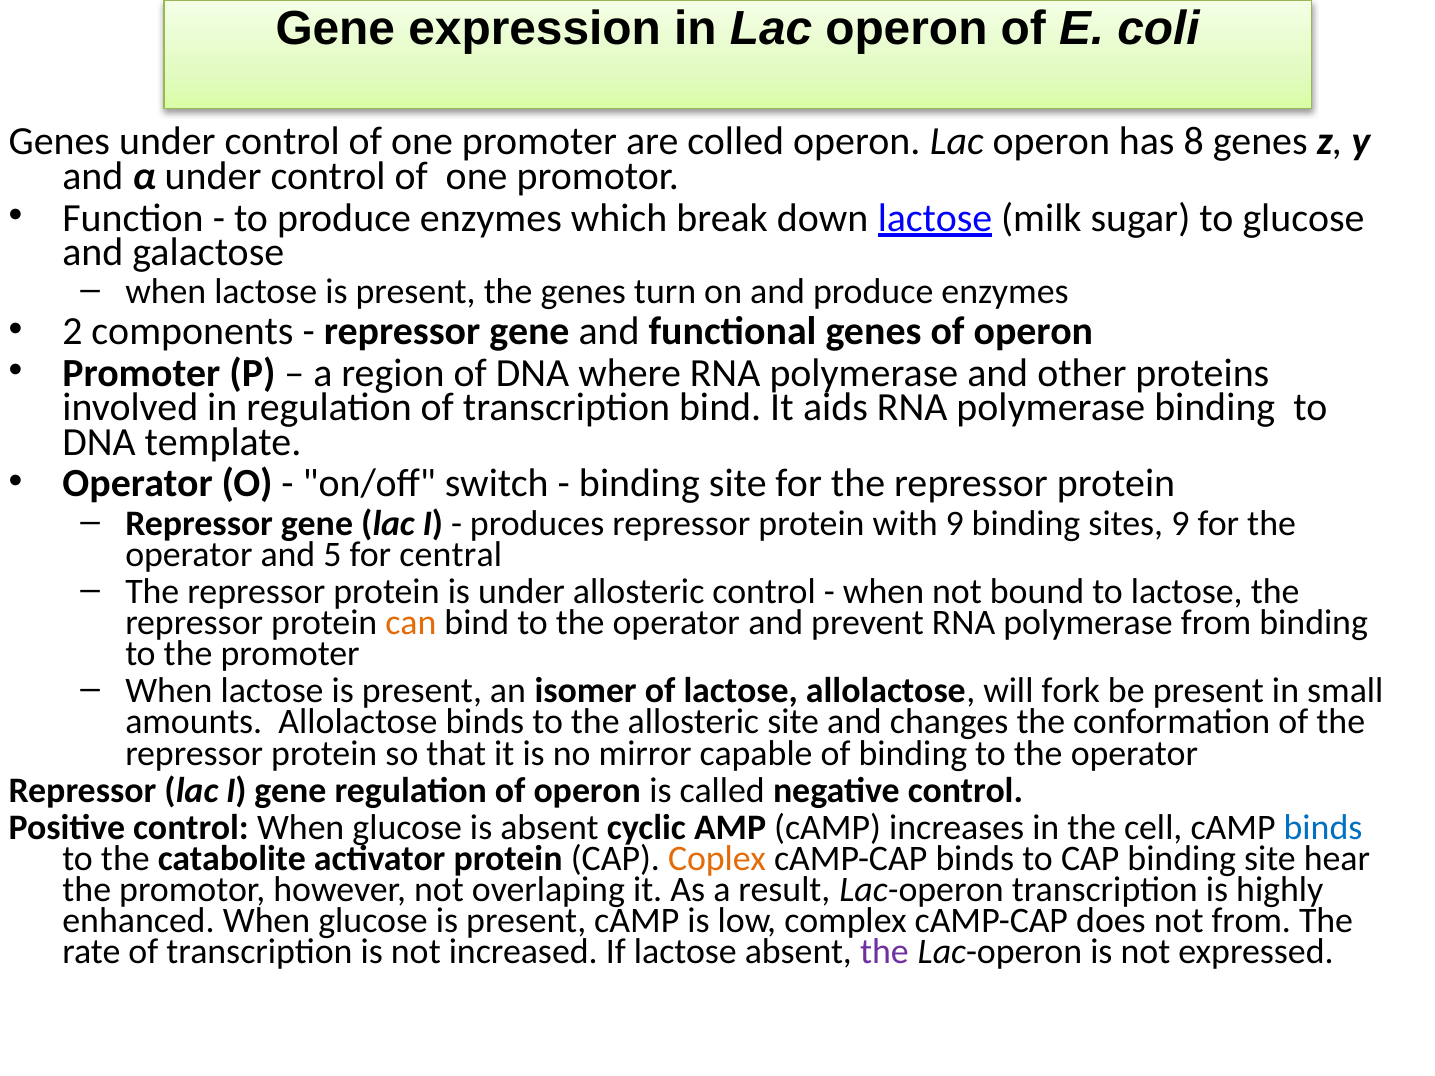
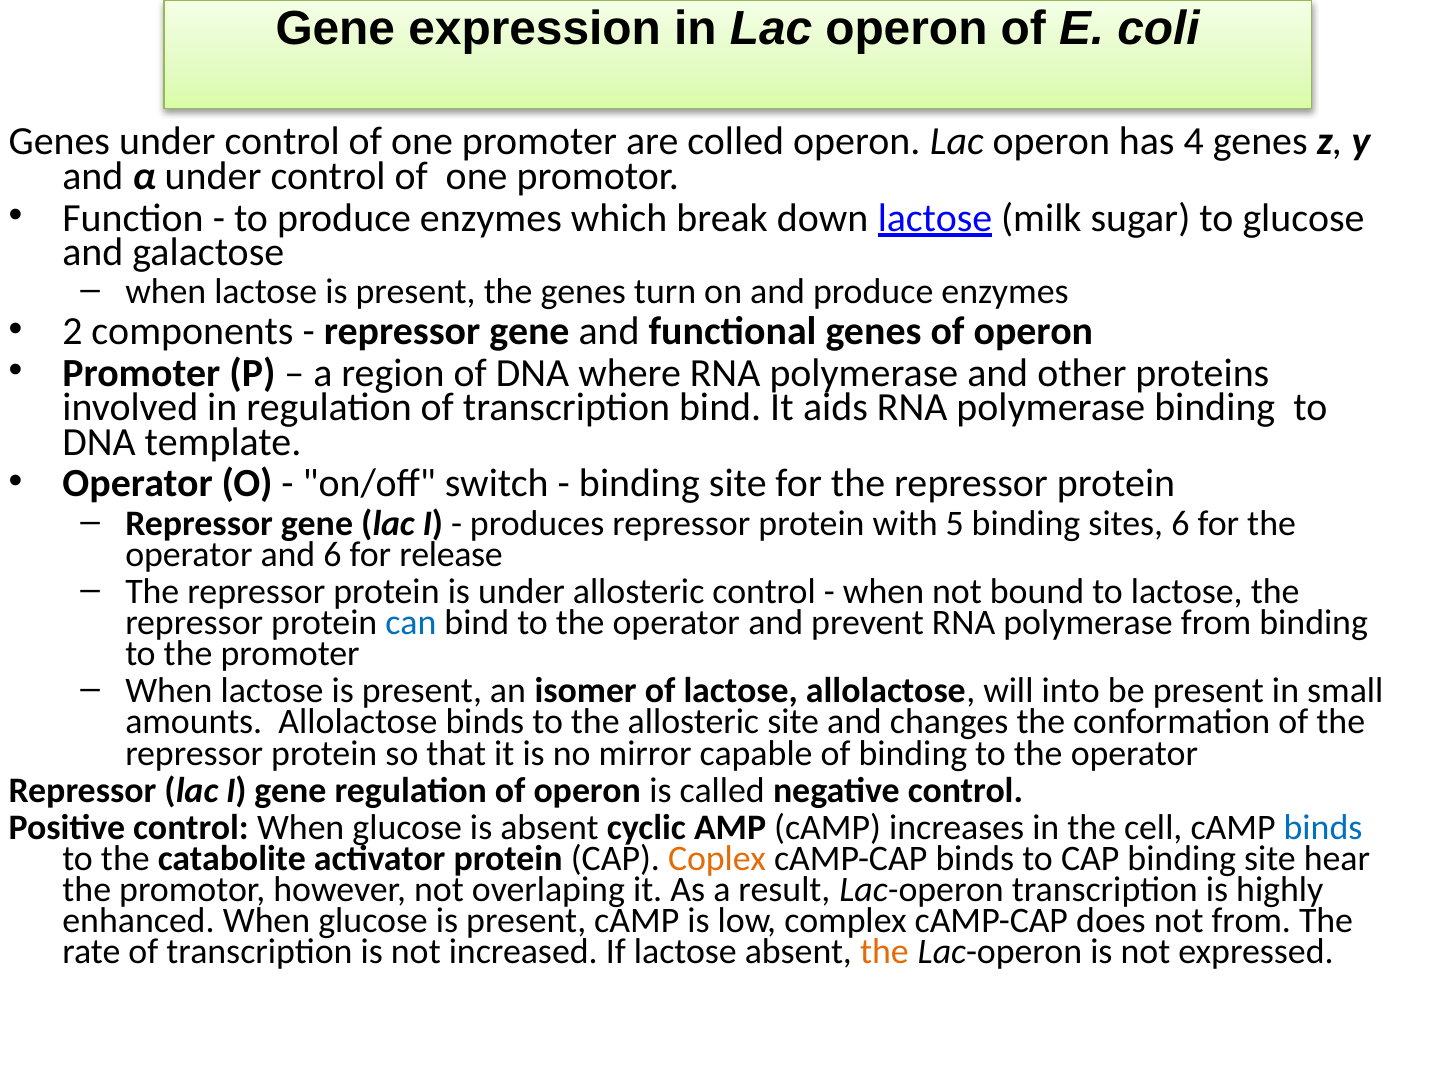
8: 8 -> 4
with 9: 9 -> 5
sites 9: 9 -> 6
and 5: 5 -> 6
central: central -> release
can colour: orange -> blue
fork: fork -> into
the at (884, 952) colour: purple -> orange
